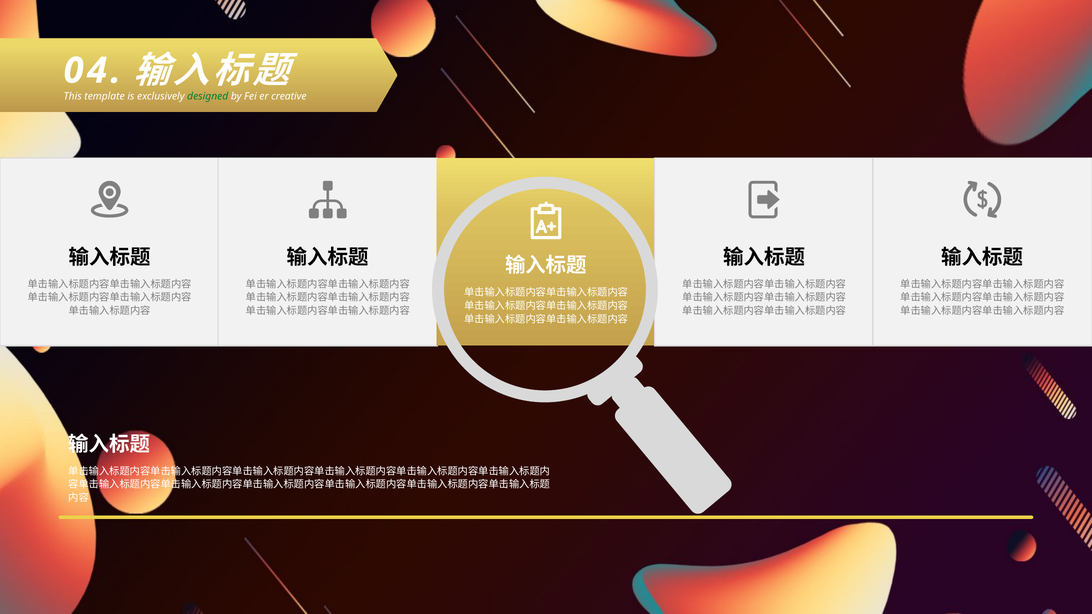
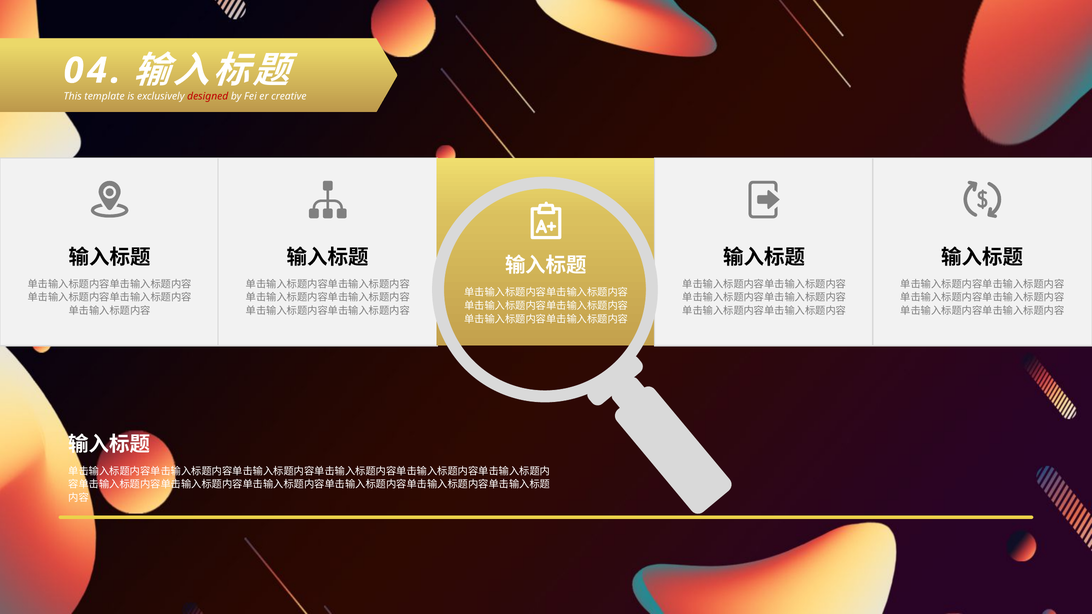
designed colour: green -> red
